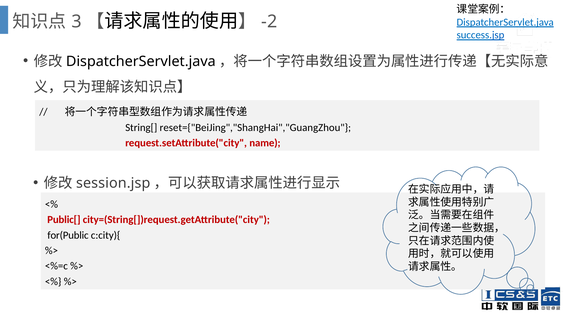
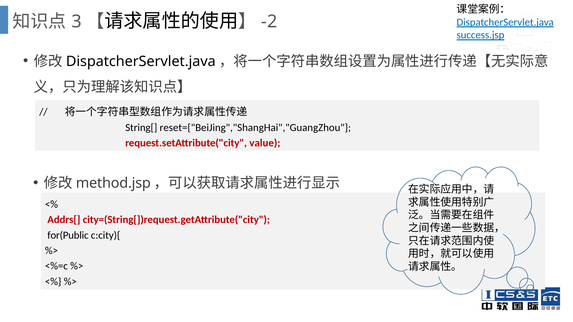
name: name -> value
session.jsp: session.jsp -> method.jsp
Public[: Public[ -> Addrs[
